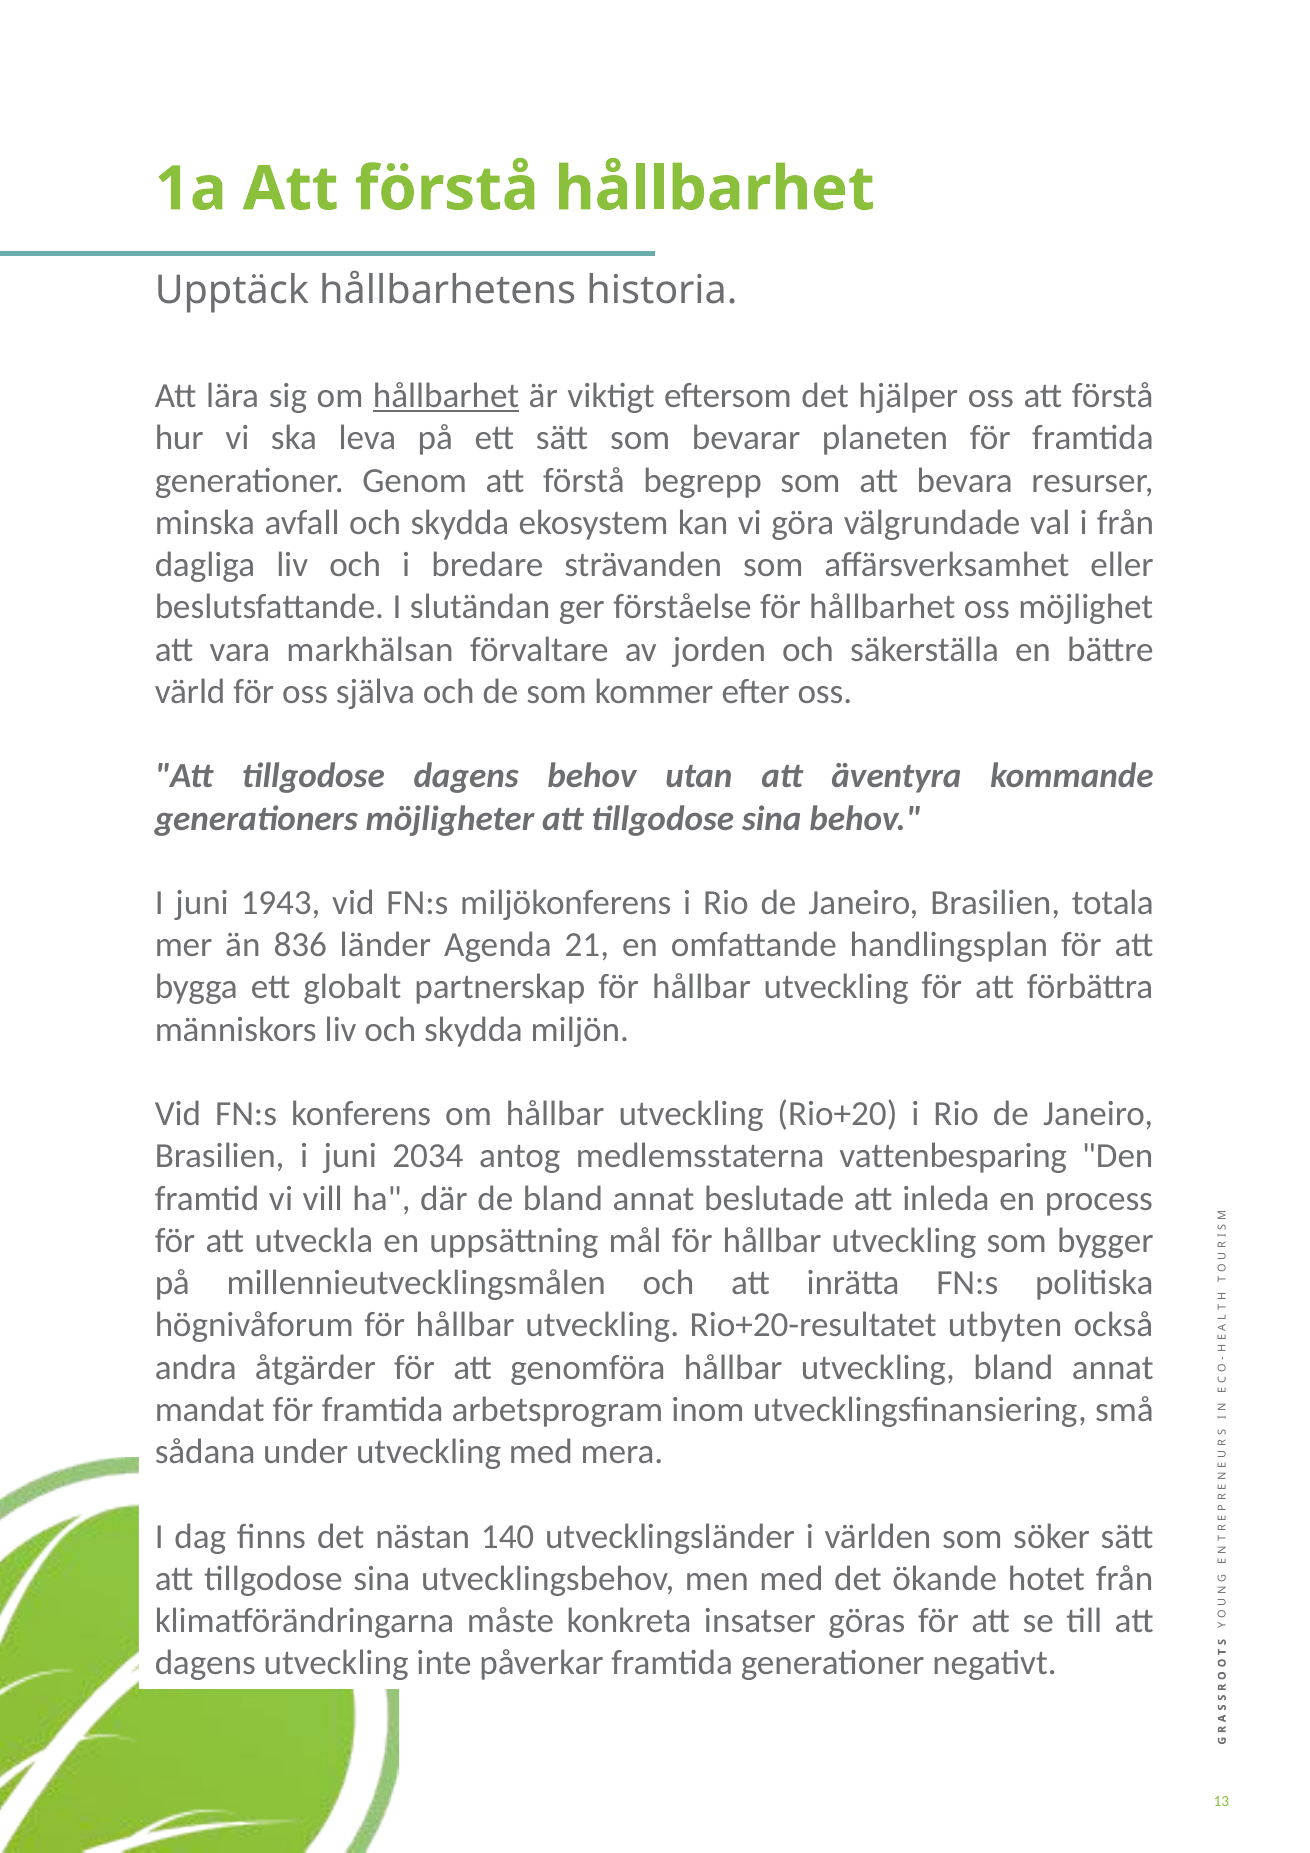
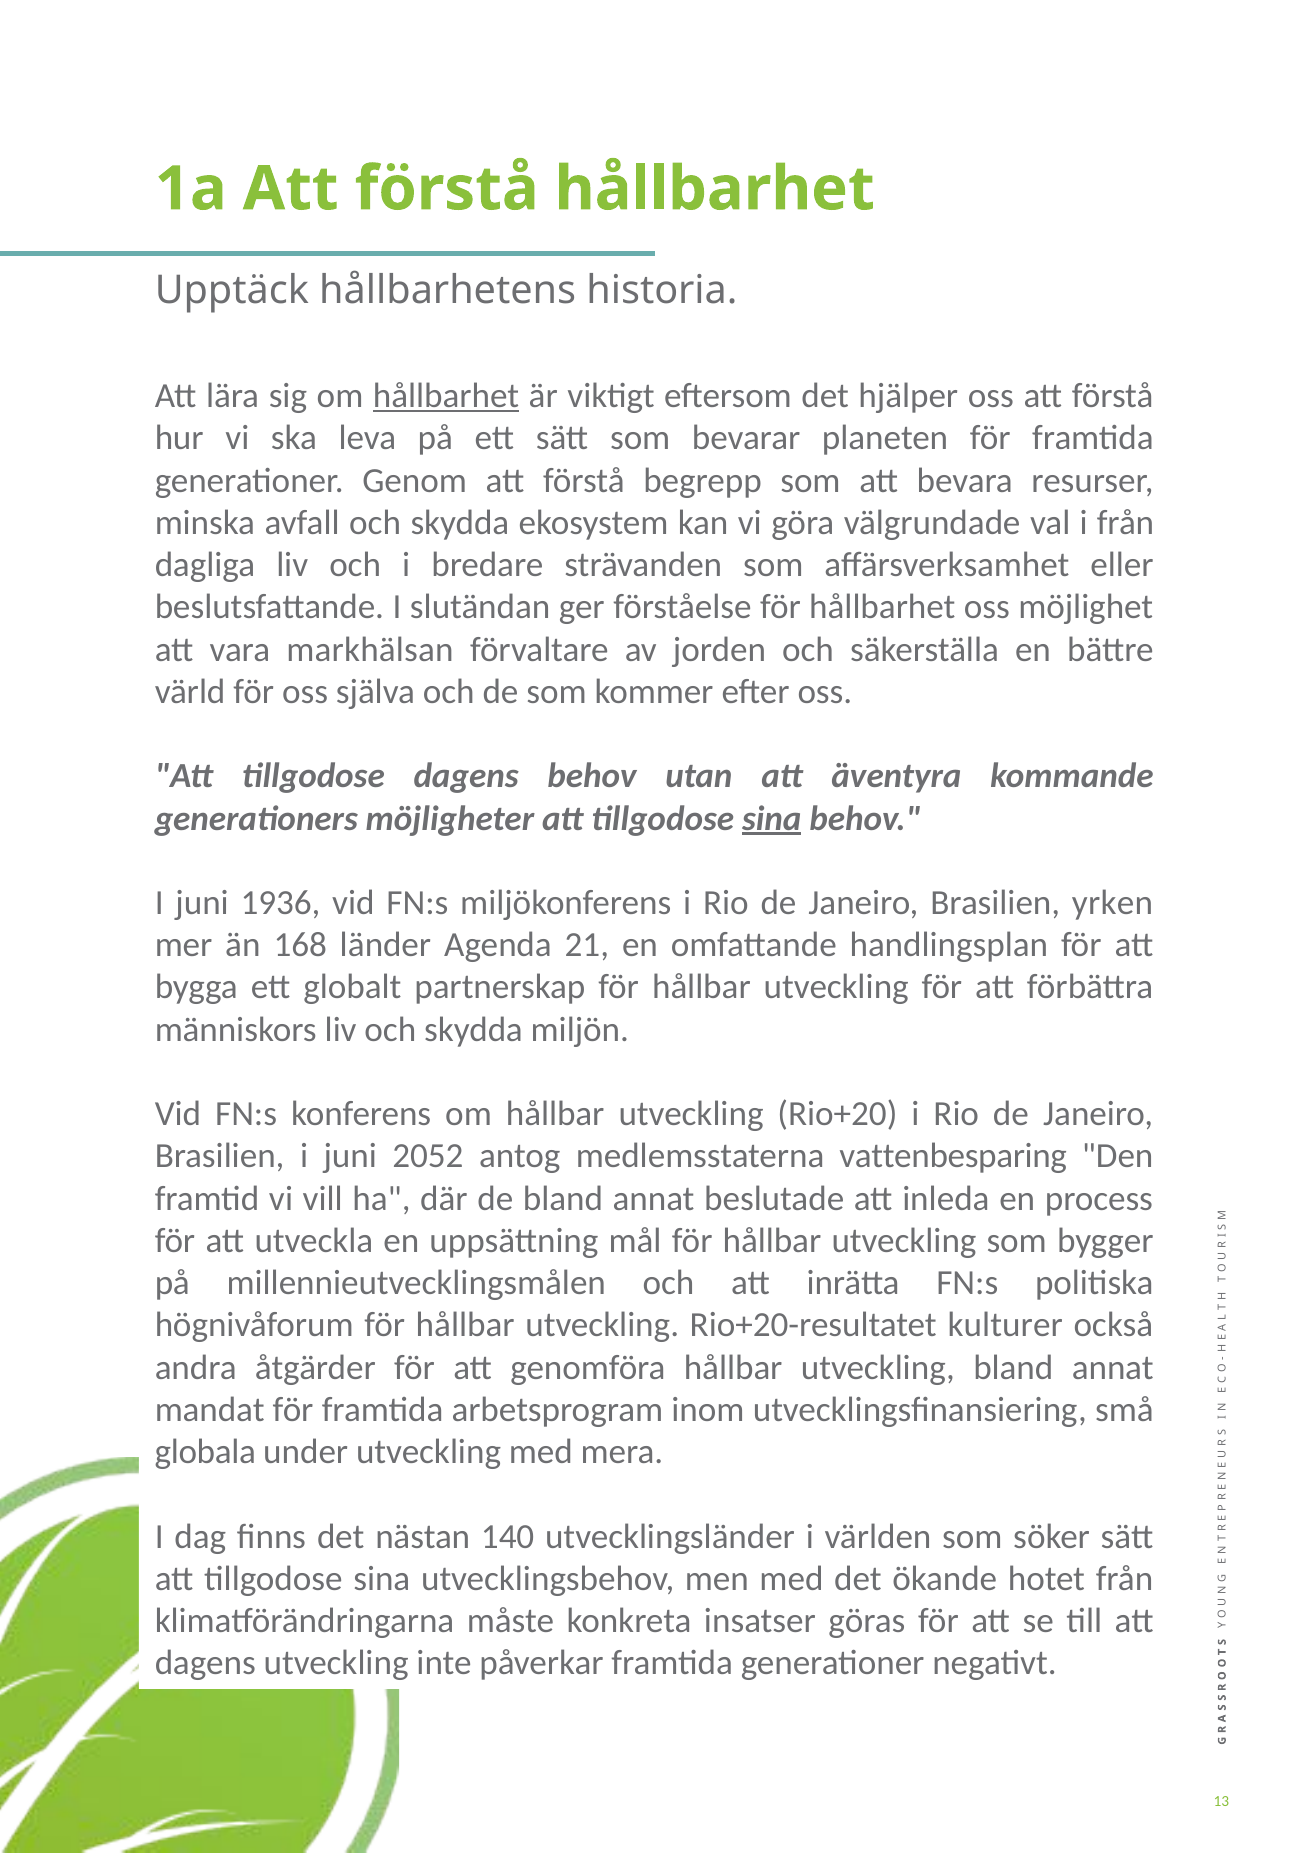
sina at (772, 818) underline: none -> present
1943: 1943 -> 1936
totala: totala -> yrken
836: 836 -> 168
2034: 2034 -> 2052
utbyten: utbyten -> kulturer
sådana: sådana -> globala
